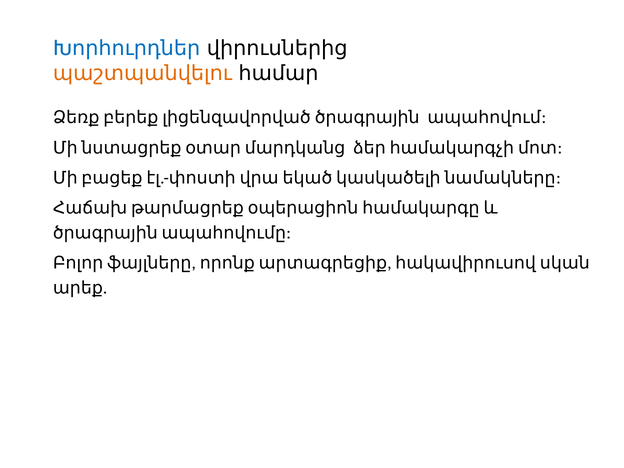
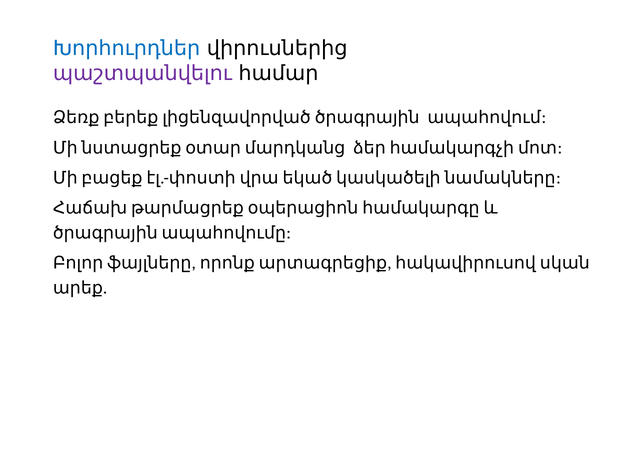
պաշտպանվելու colour: orange -> purple
